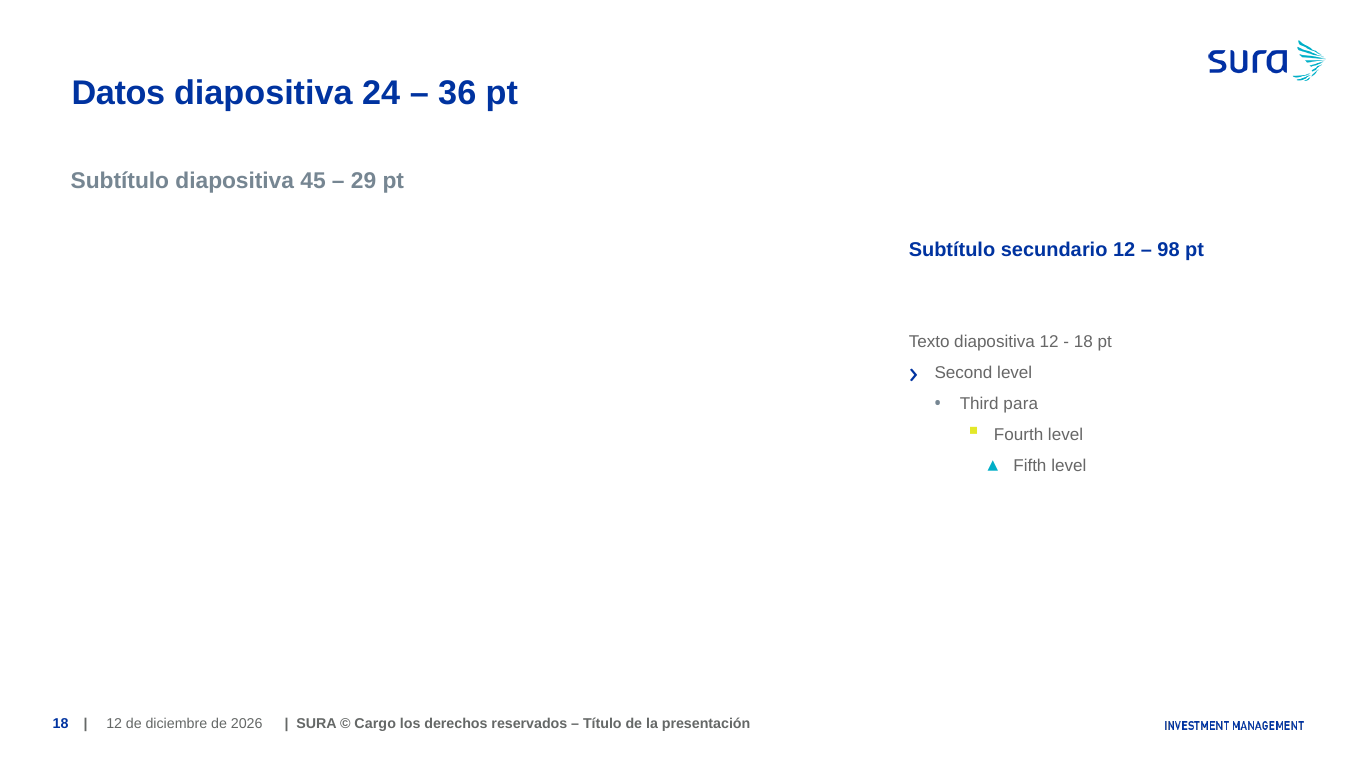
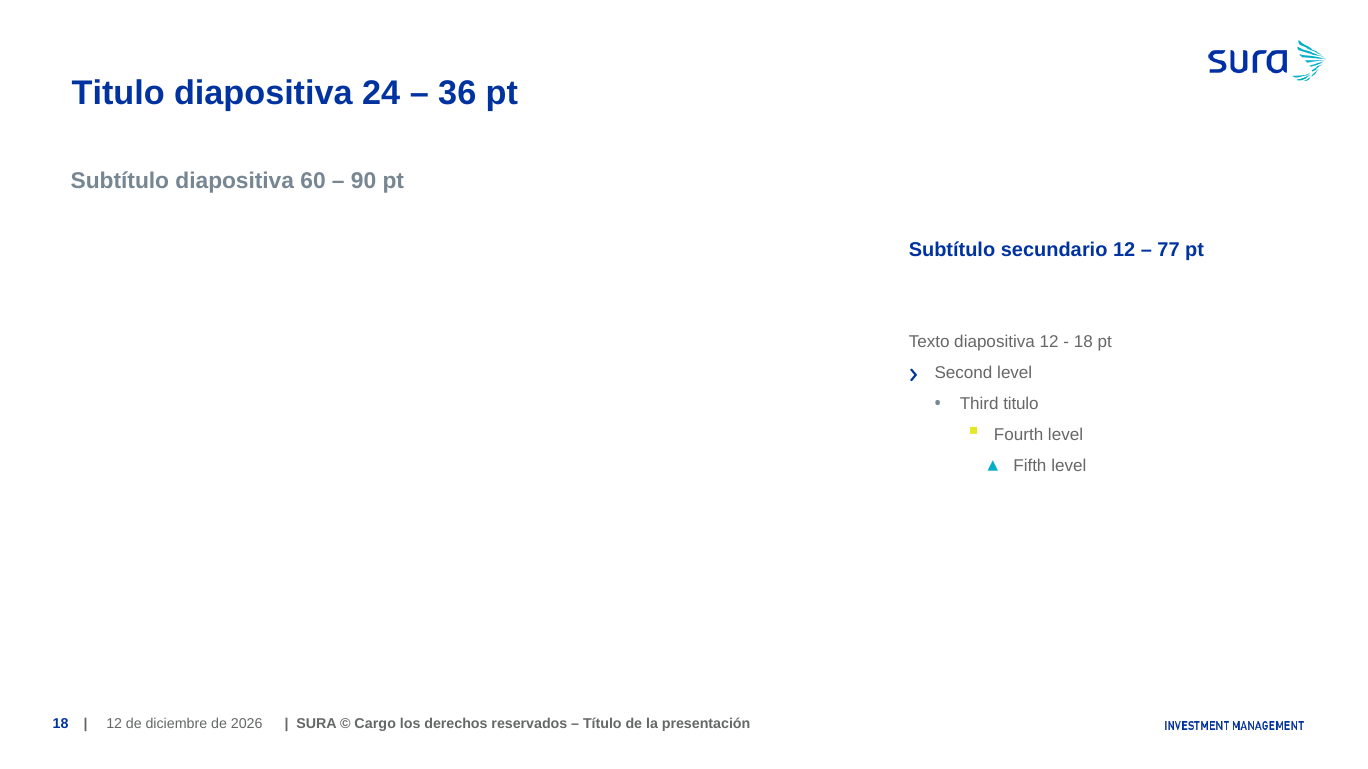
Datos at (118, 94): Datos -> Titulo
45: 45 -> 60
29: 29 -> 90
98: 98 -> 77
Third para: para -> titulo
